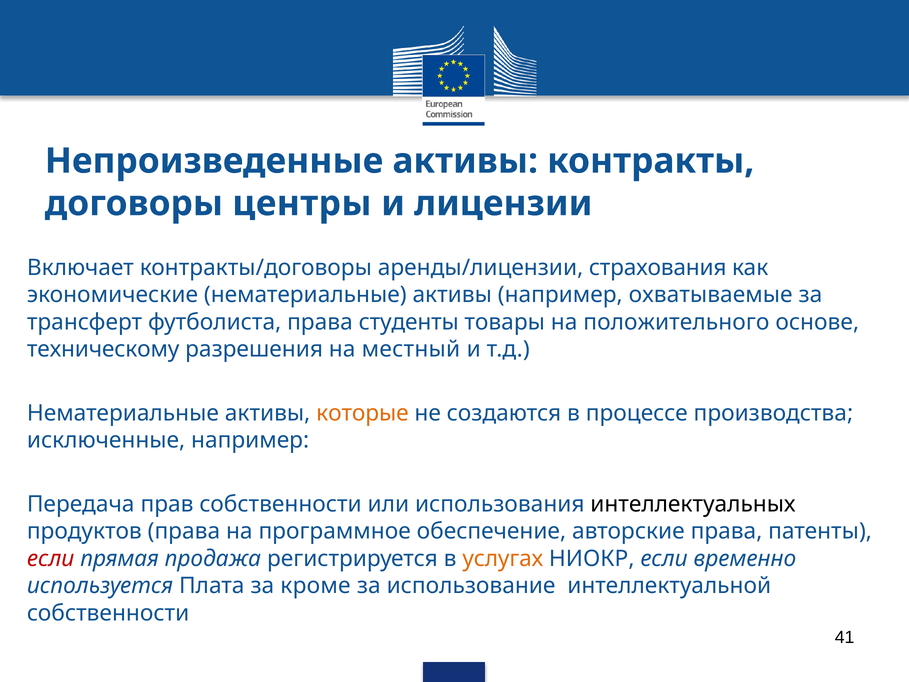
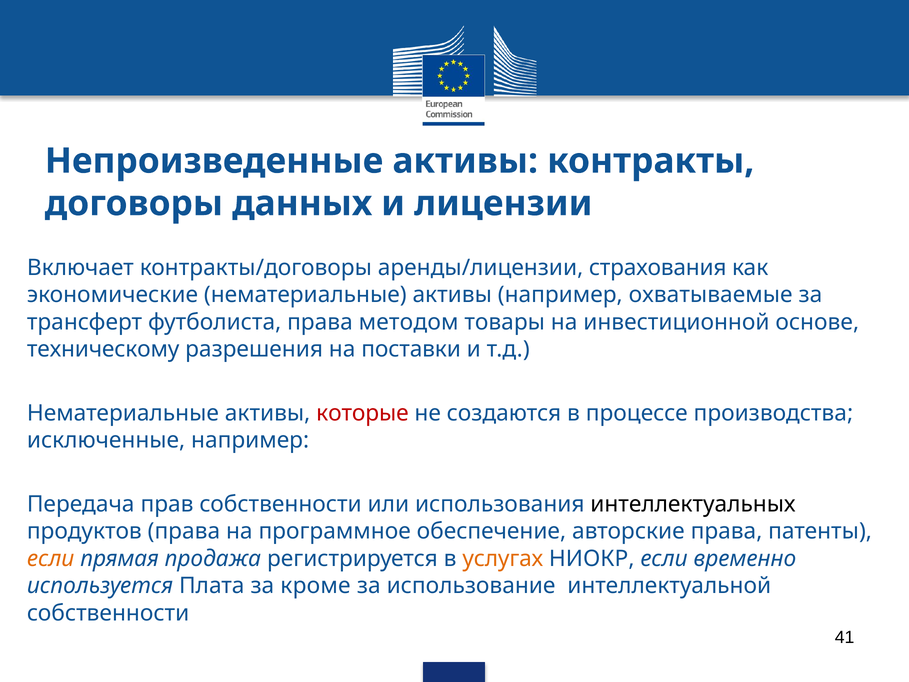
центры: центры -> данных
студенты: студенты -> методом
положительного: положительного -> инвестиционной
местный: местный -> поставки
которые colour: orange -> red
если at (51, 558) colour: red -> orange
